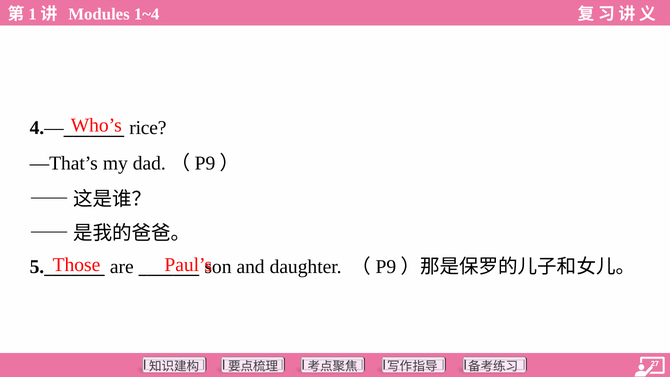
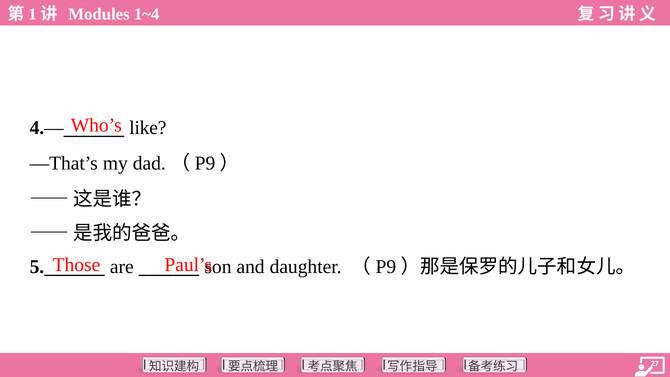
rice: rice -> like
